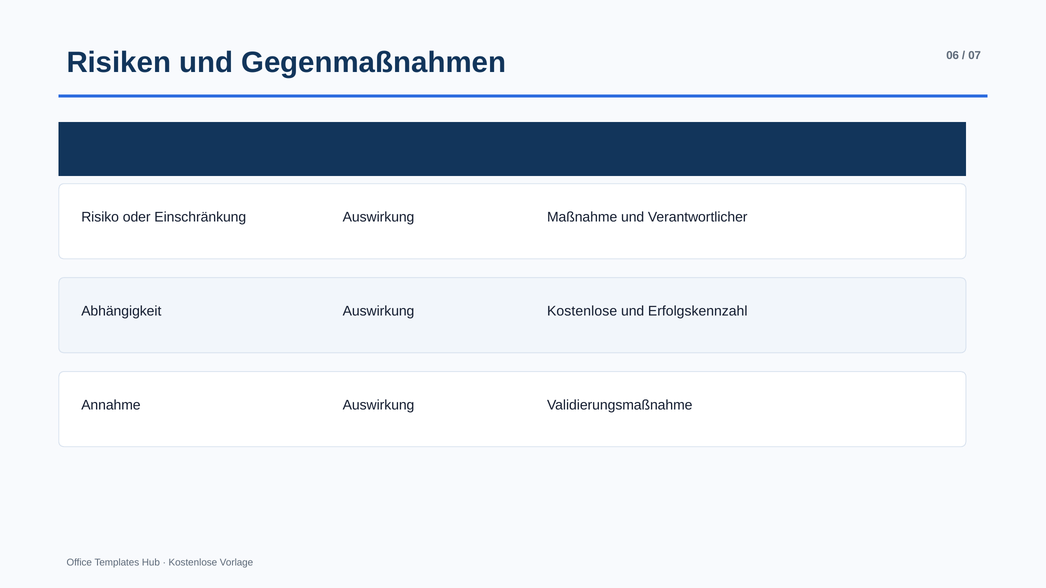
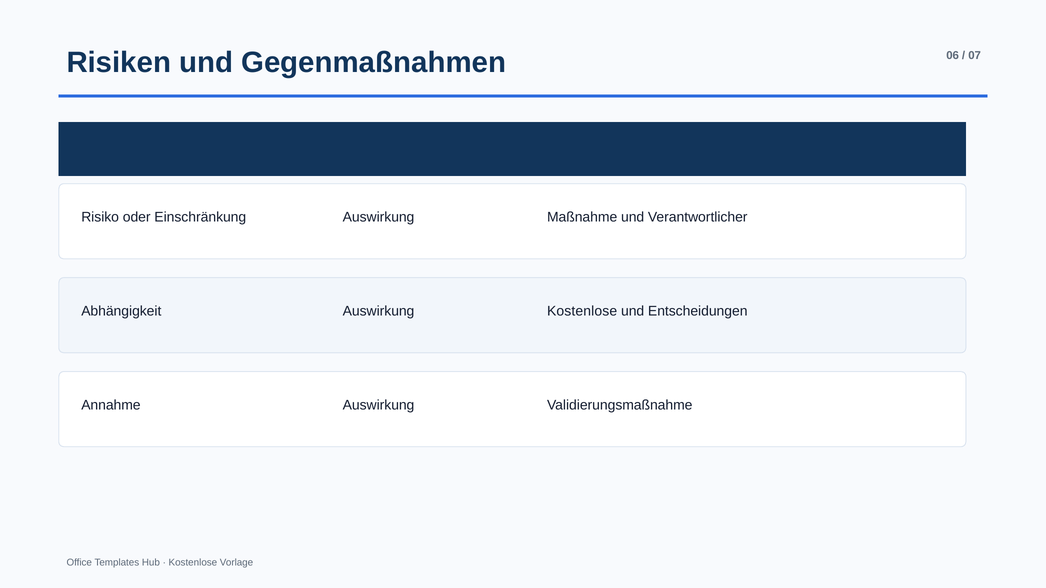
Erfolgskennzahl: Erfolgskennzahl -> Entscheidungen
